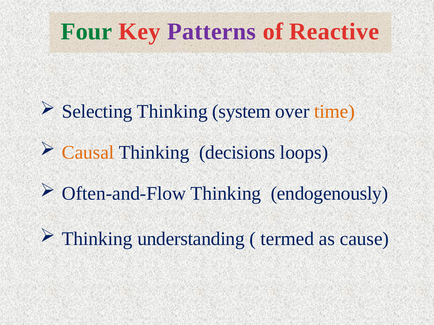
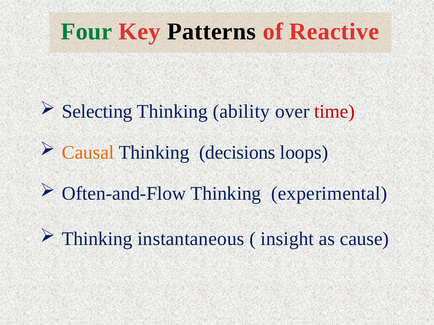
Patterns colour: purple -> black
system: system -> ability
time colour: orange -> red
endogenously: endogenously -> experimental
understanding: understanding -> instantaneous
termed: termed -> insight
